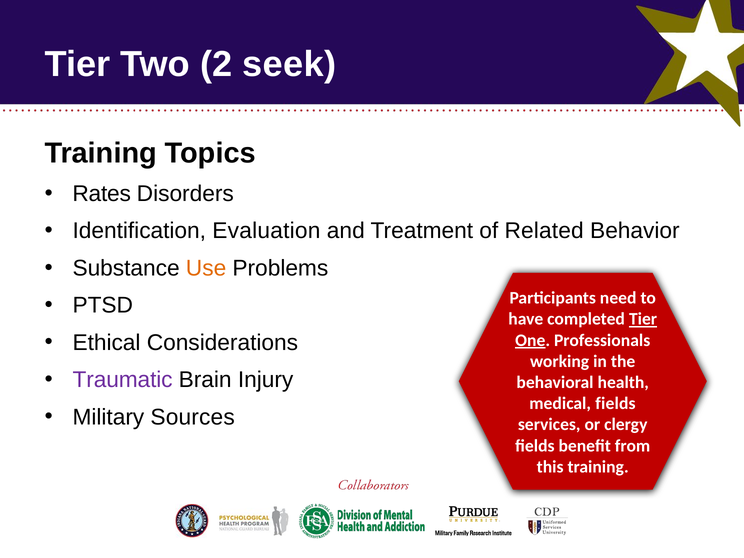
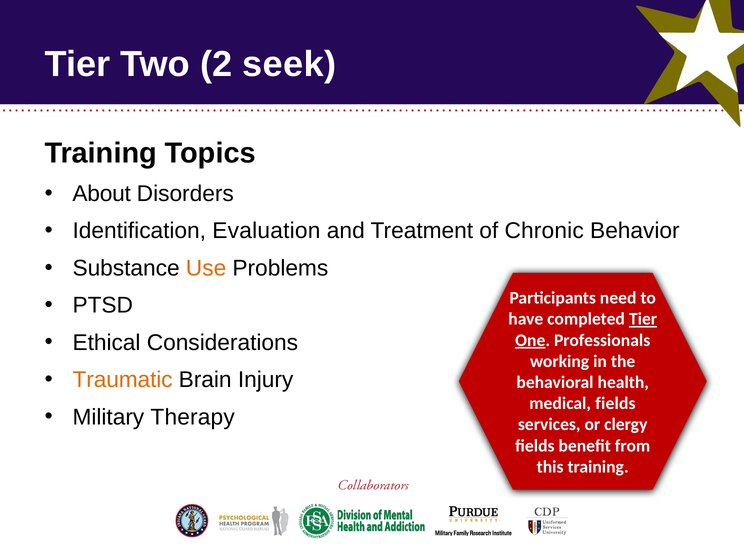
Rates: Rates -> About
Related: Related -> Chronic
Traumatic colour: purple -> orange
Sources: Sources -> Therapy
